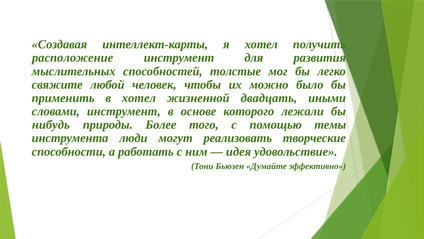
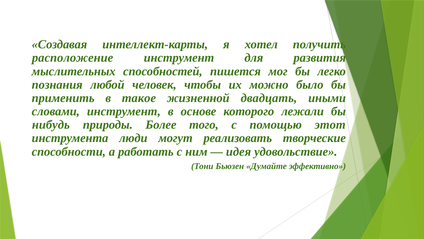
толстые: толстые -> пишется
свяжите: свяжите -> познания
в хотел: хотел -> такое
темы: темы -> этот
